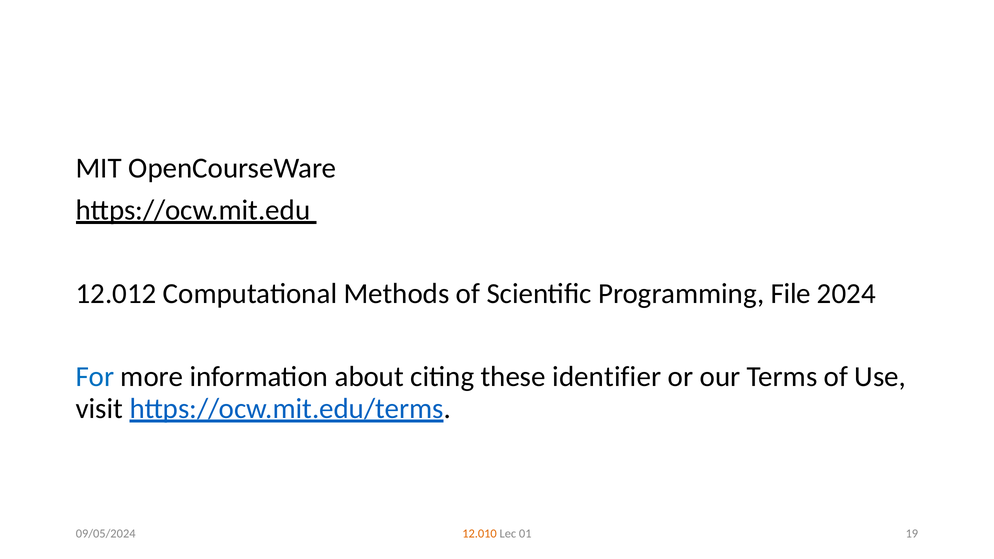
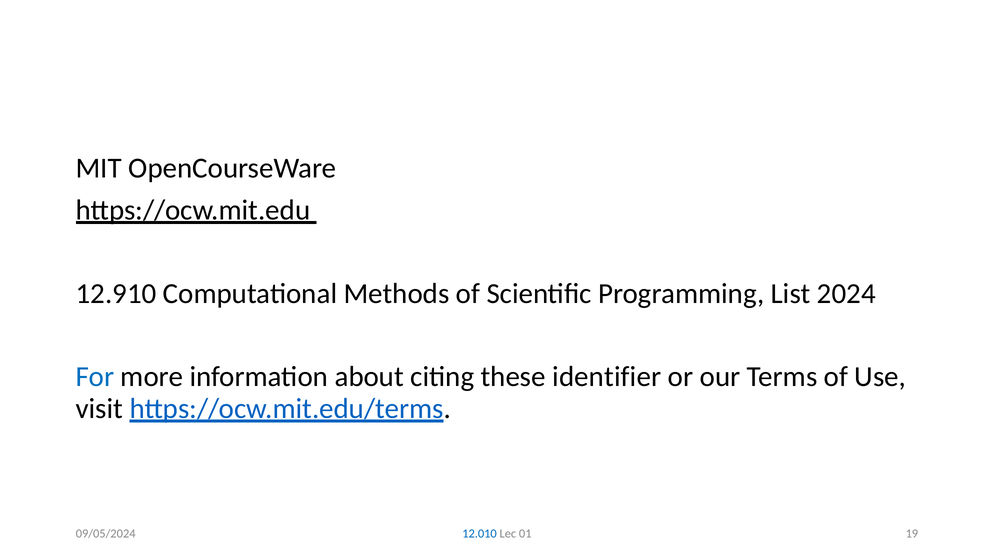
12.012: 12.012 -> 12.910
File: File -> List
12.010 colour: orange -> blue
